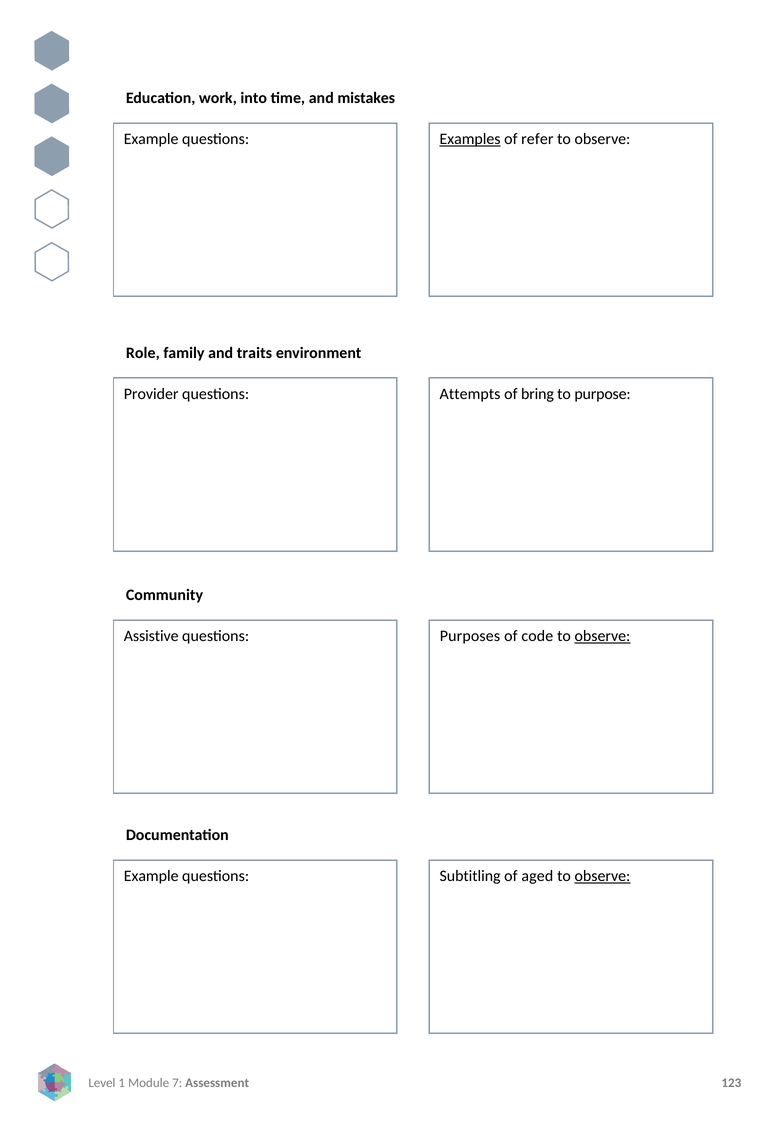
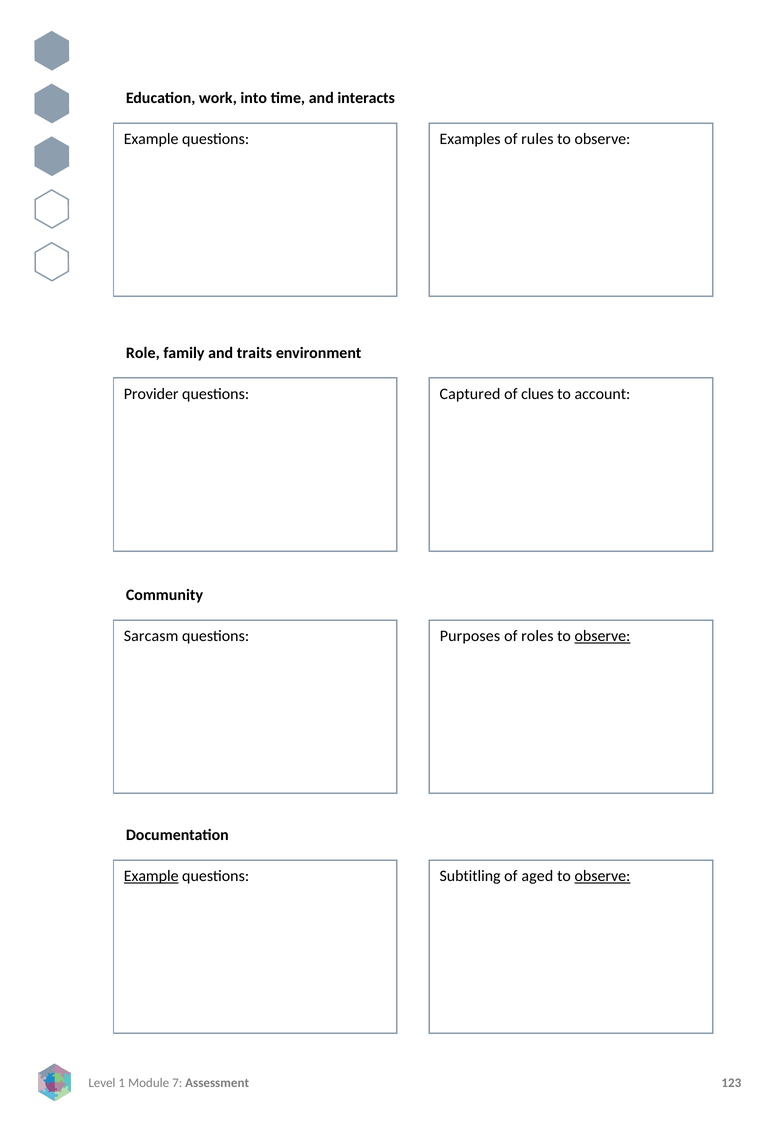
mistakes: mistakes -> interacts
Examples underline: present -> none
refer: refer -> rules
Attempts: Attempts -> Captured
bring: bring -> clues
purpose: purpose -> account
Assistive: Assistive -> Sarcasm
code: code -> roles
Example at (151, 877) underline: none -> present
